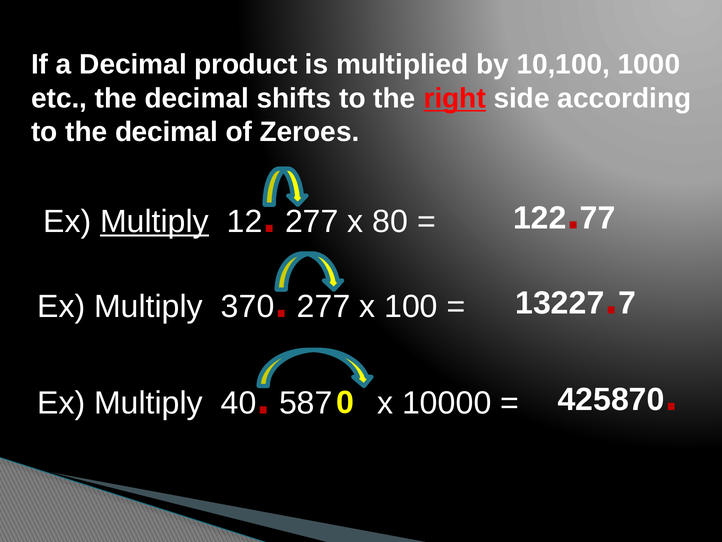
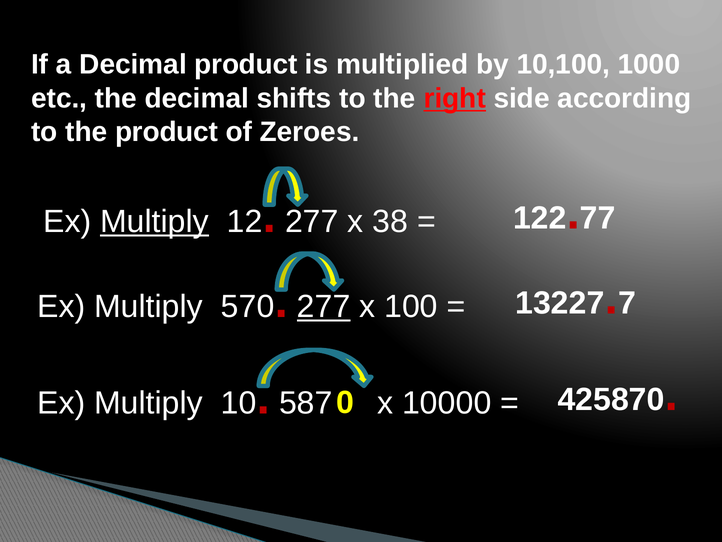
to the decimal: decimal -> product
80: 80 -> 38
370: 370 -> 570
277 at (324, 306) underline: none -> present
40: 40 -> 10
